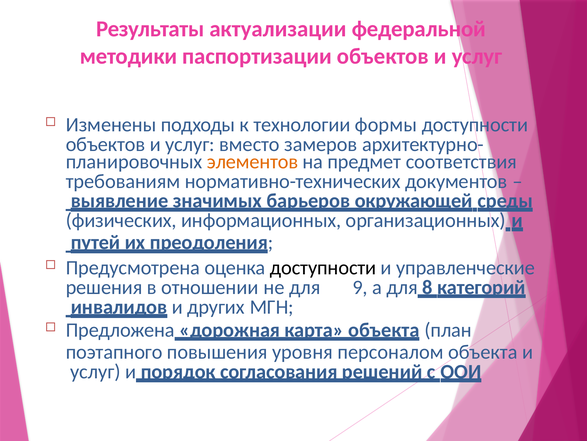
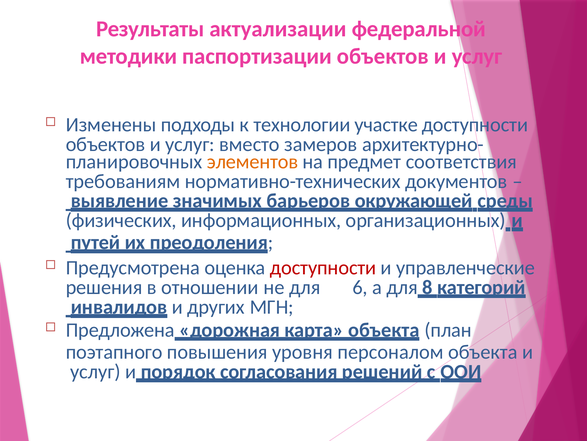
формы: формы -> участке
доступности at (323, 267) colour: black -> red
9: 9 -> 6
